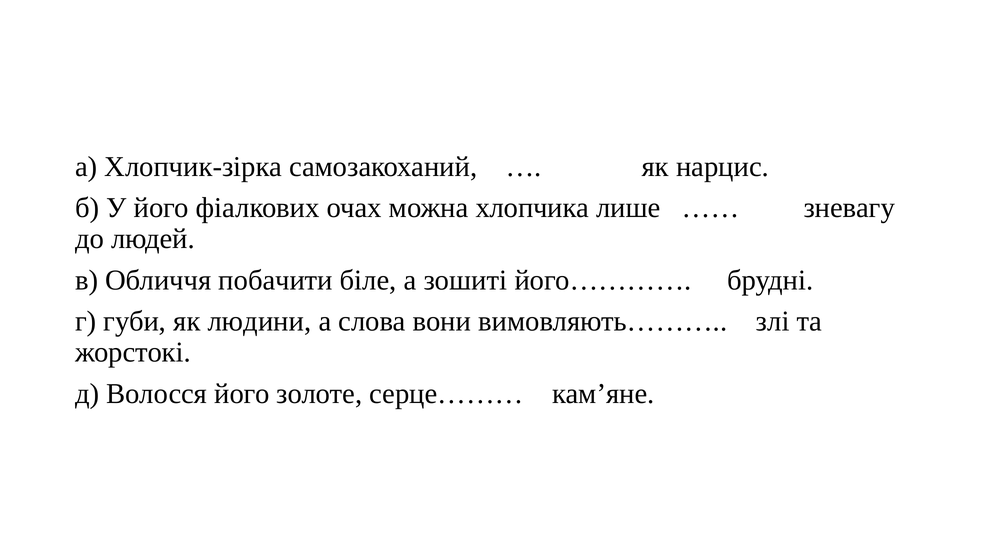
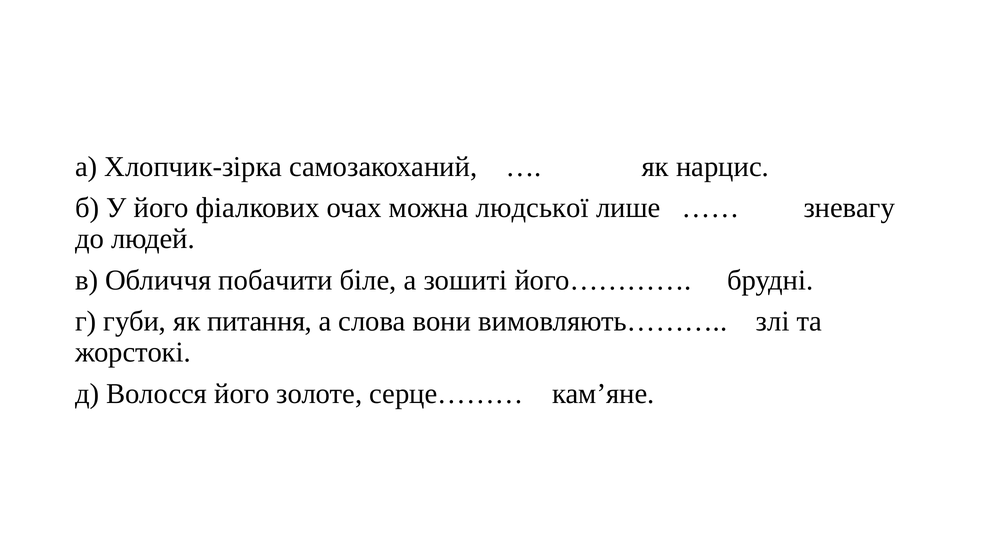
хлопчика: хлопчика -> людської
людини: людини -> питання
